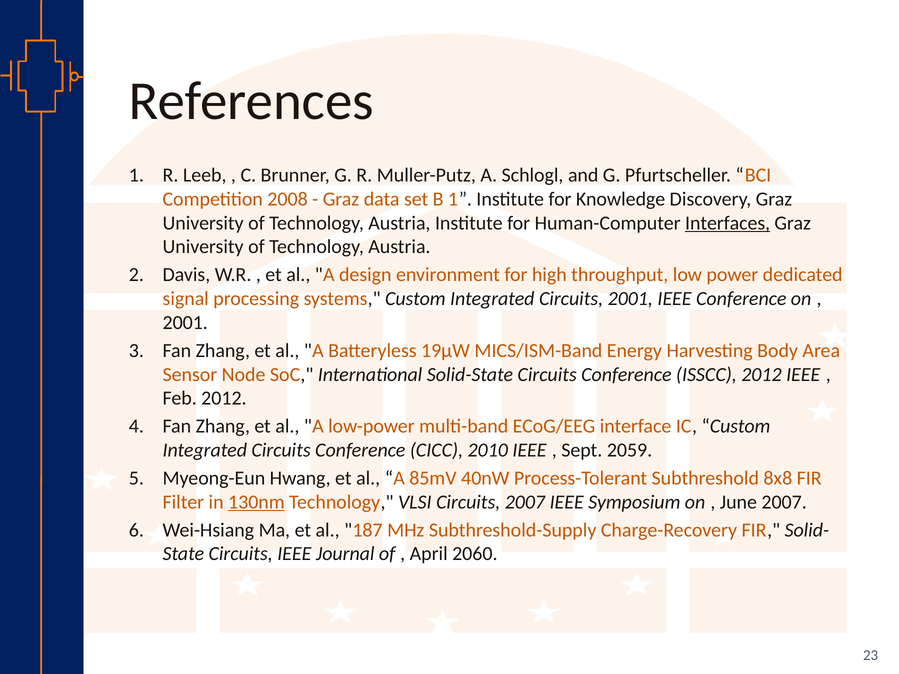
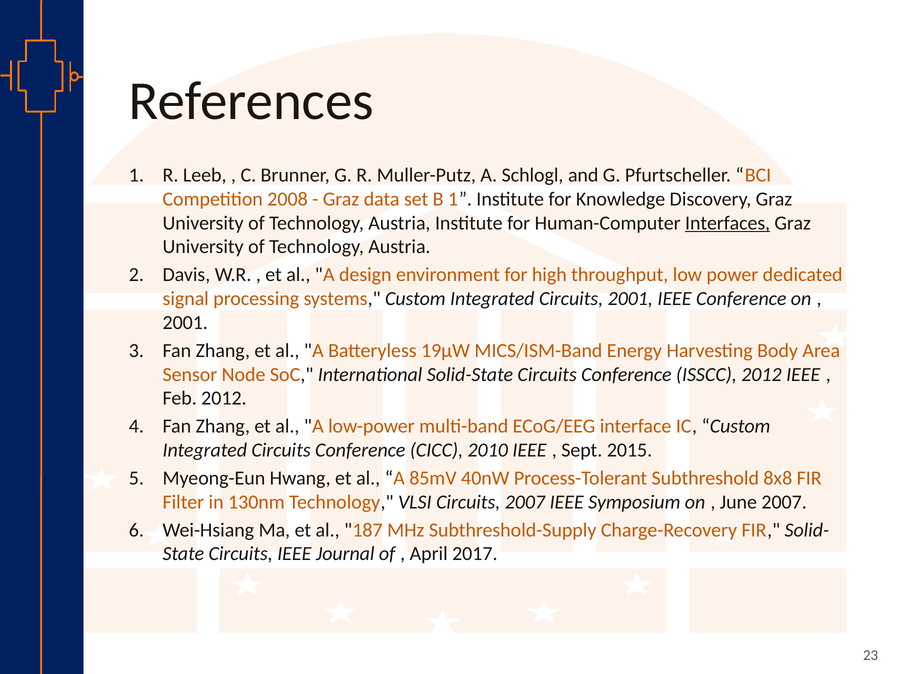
2059: 2059 -> 2015
130nm underline: present -> none
2060: 2060 -> 2017
